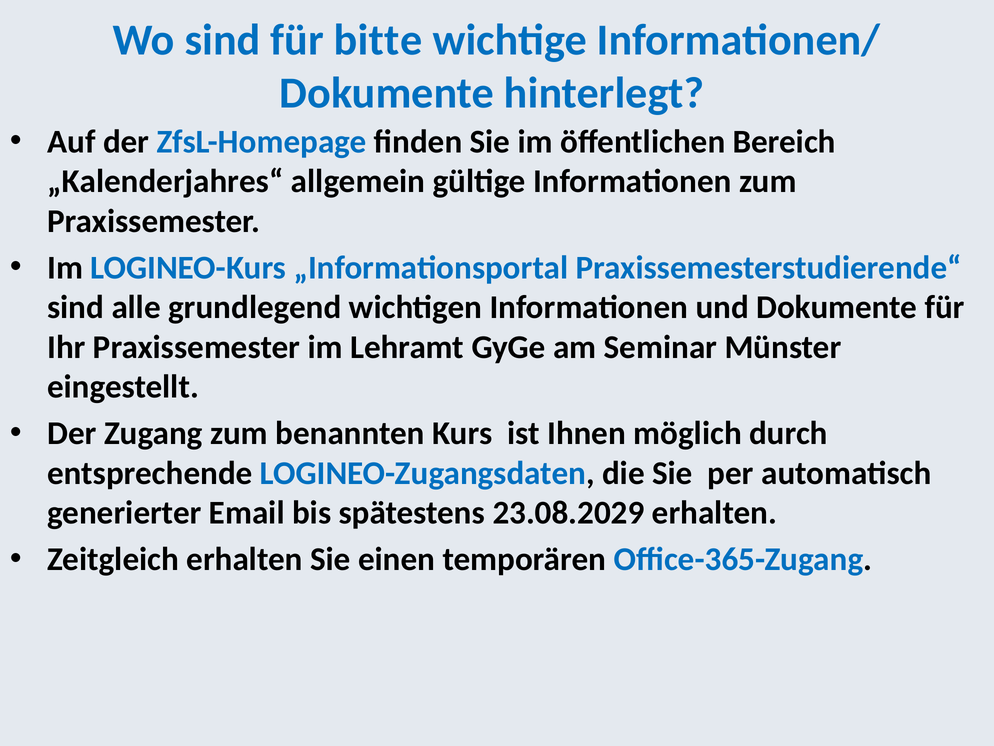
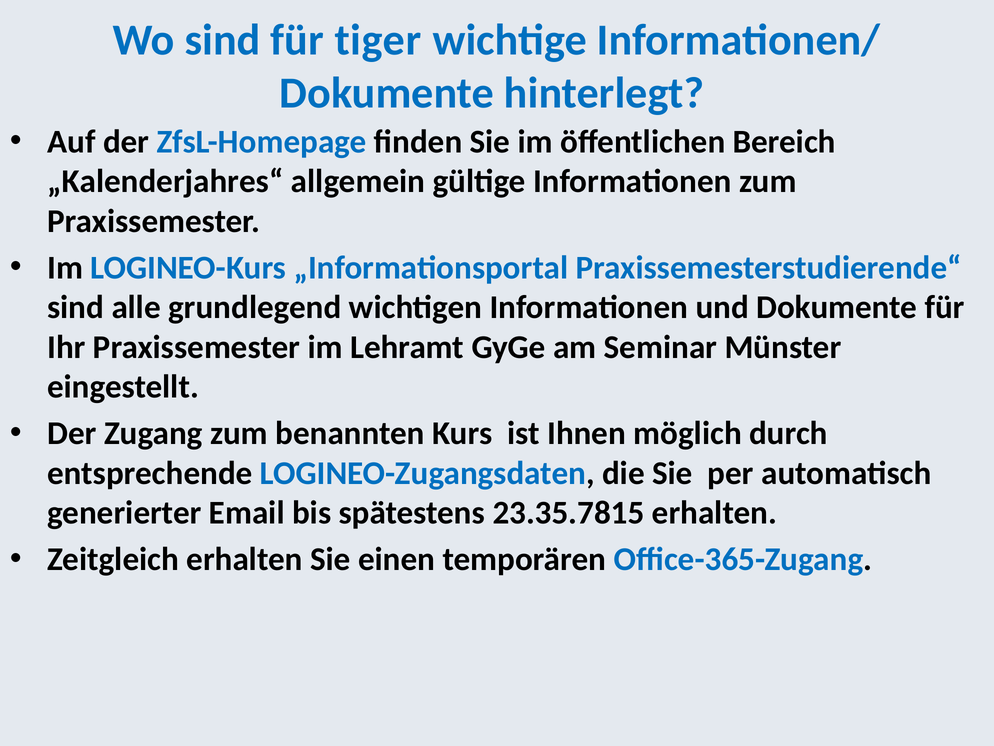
bitte: bitte -> tiger
23.08.2029: 23.08.2029 -> 23.35.7815
